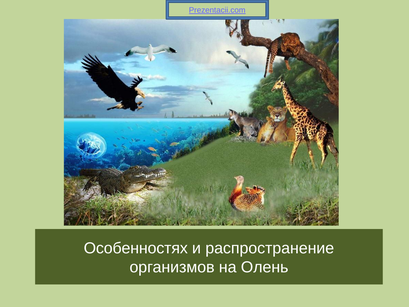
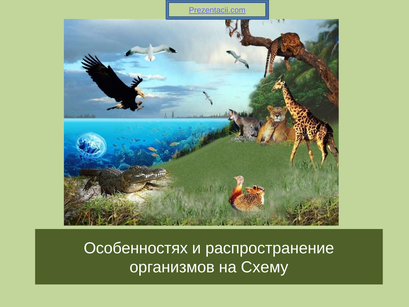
Олень: Олень -> Схему
